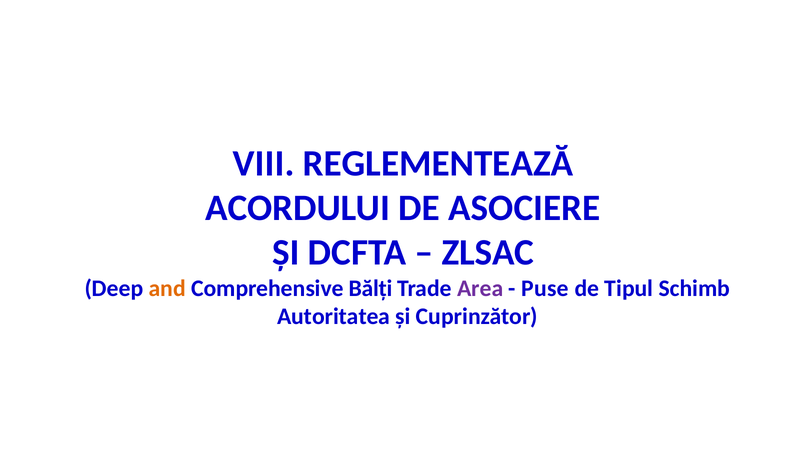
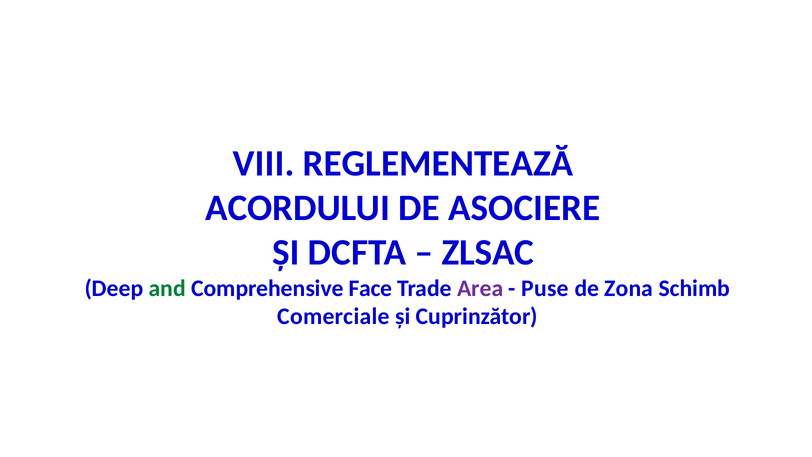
and colour: orange -> green
Bălţi: Bălţi -> Face
Tipul: Tipul -> Zona
Autoritatea: Autoritatea -> Comerciale
